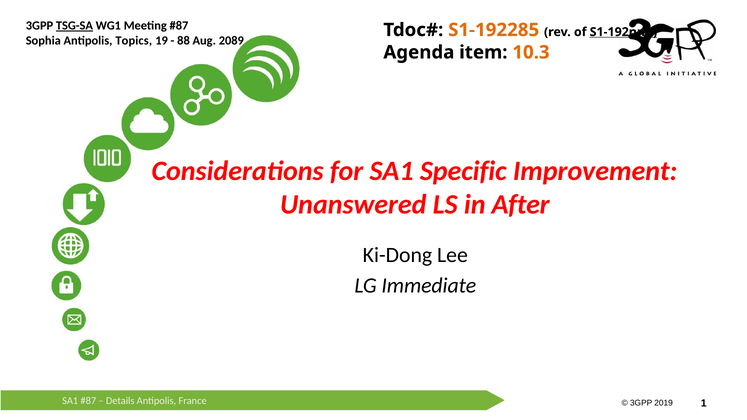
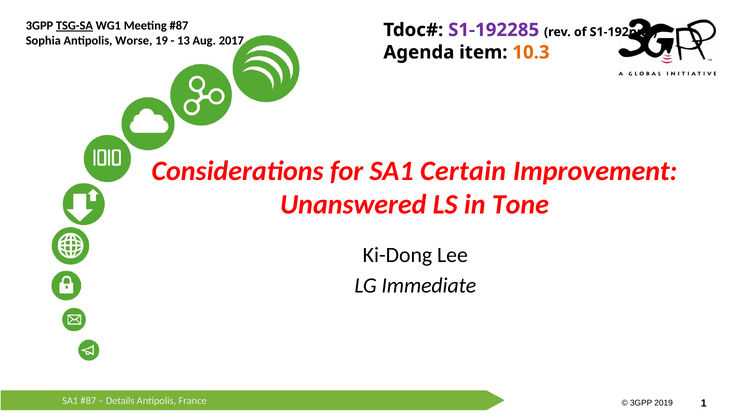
Topics: Topics -> Worse
88: 88 -> 13
2089: 2089 -> 2017
S1-192285 colour: orange -> purple
S1-192nnn underline: present -> none
Specific: Specific -> Certain
After: After -> Tone
